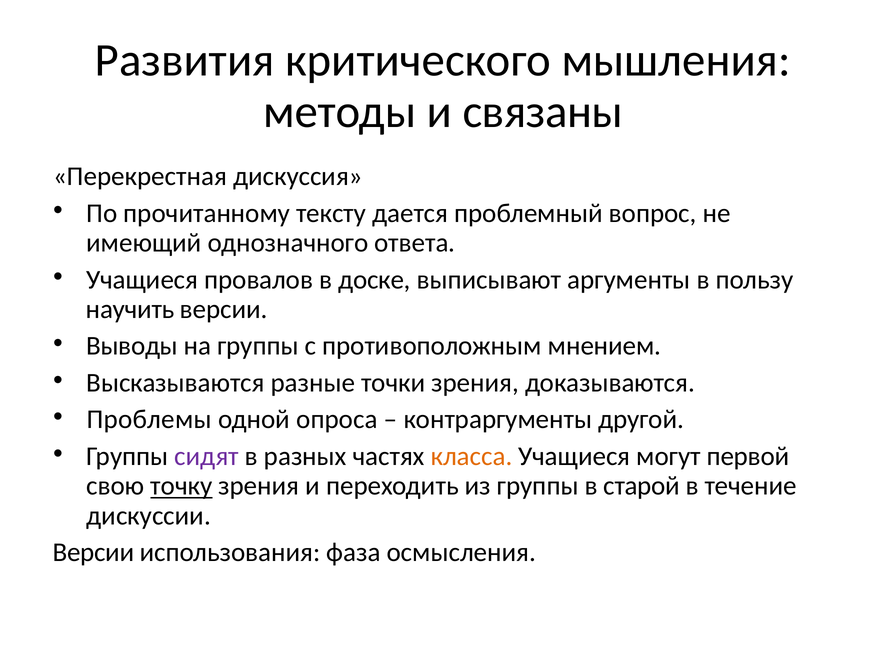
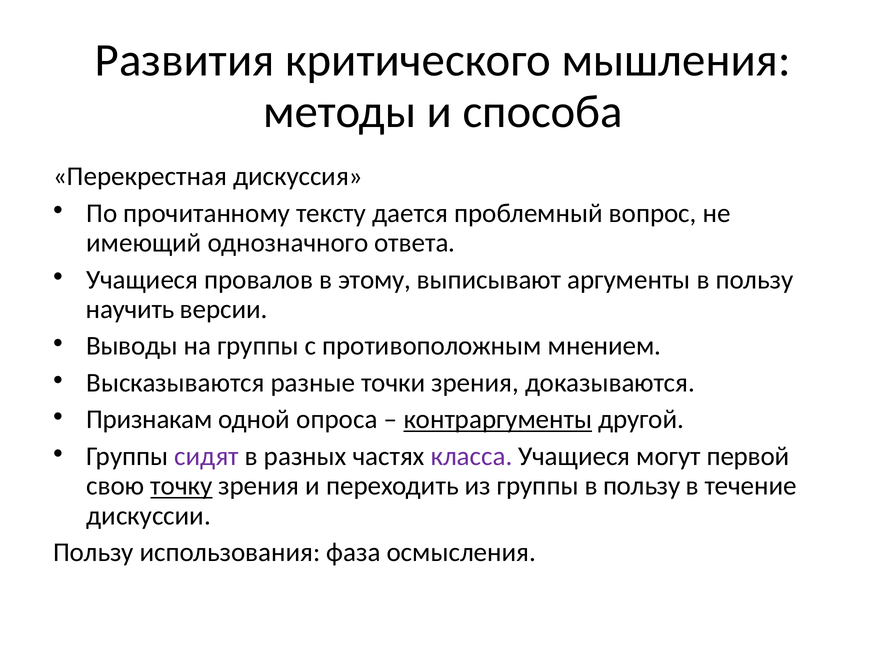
связаны: связаны -> способа
доске: доске -> этому
Проблемы: Проблемы -> Признакам
контраргументы underline: none -> present
класса colour: orange -> purple
группы в старой: старой -> пользу
Версии at (93, 552): Версии -> Пользу
